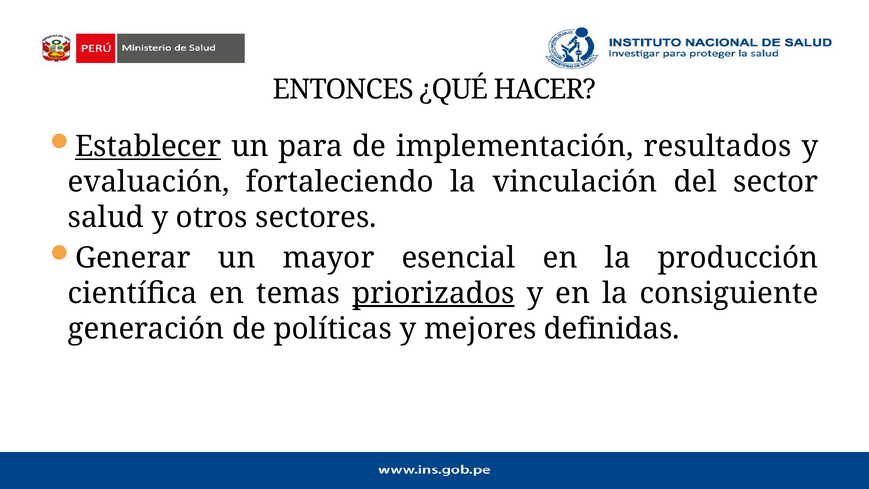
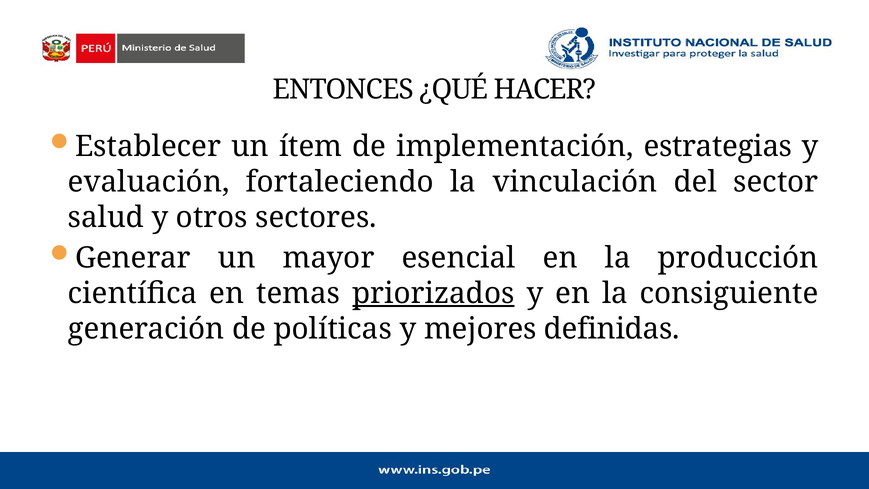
Establecer underline: present -> none
para: para -> ítem
resultados: resultados -> estrategias
